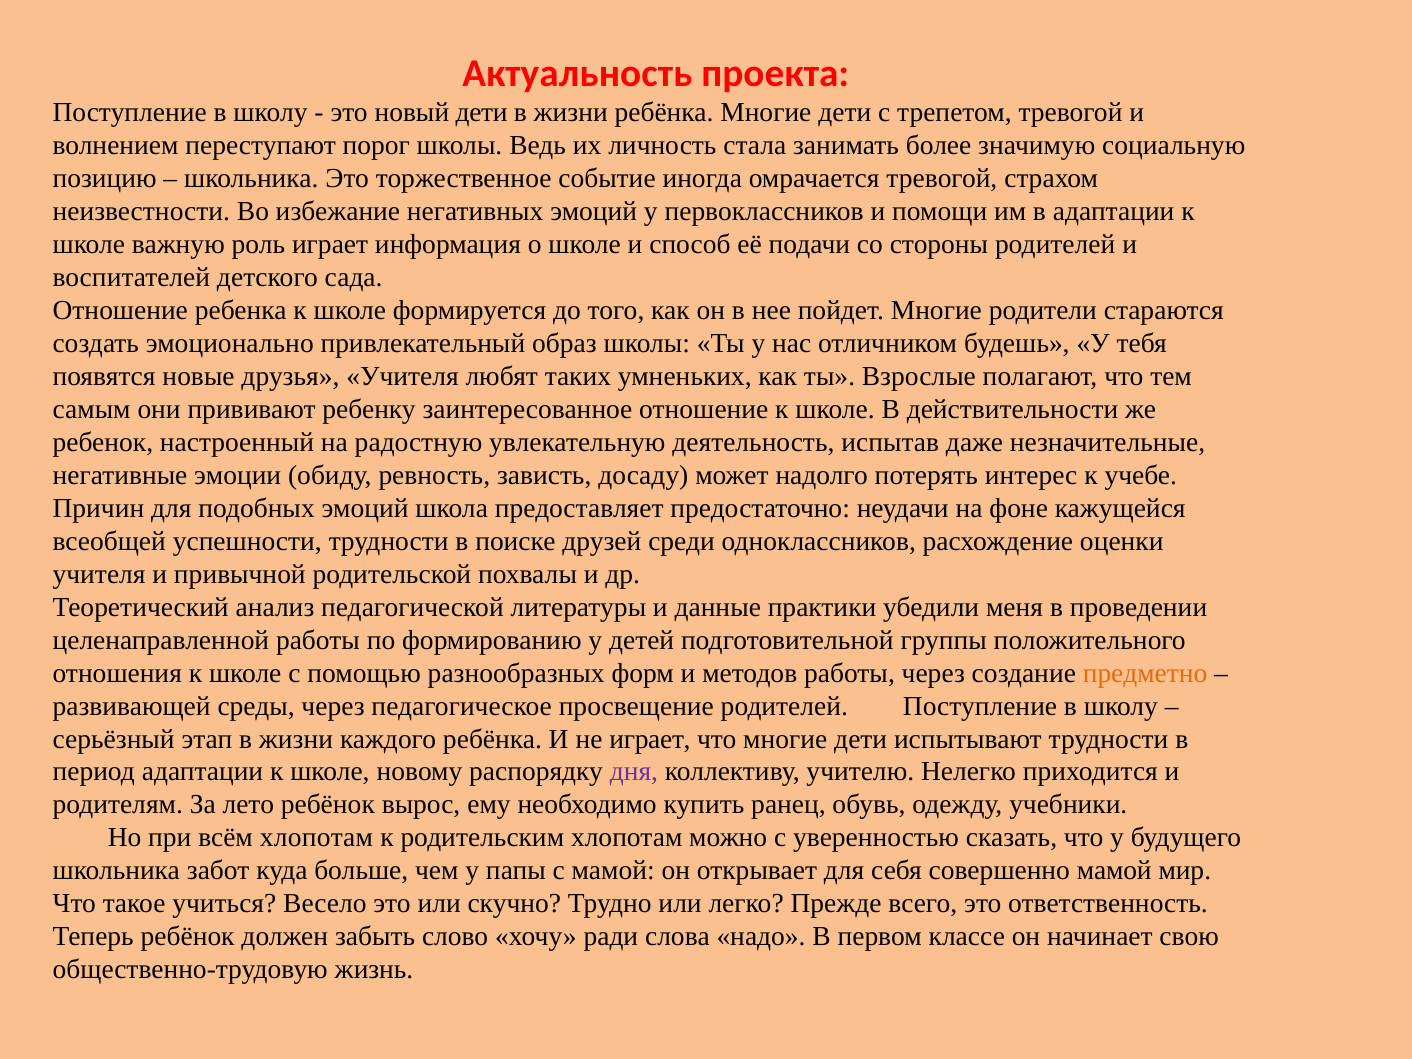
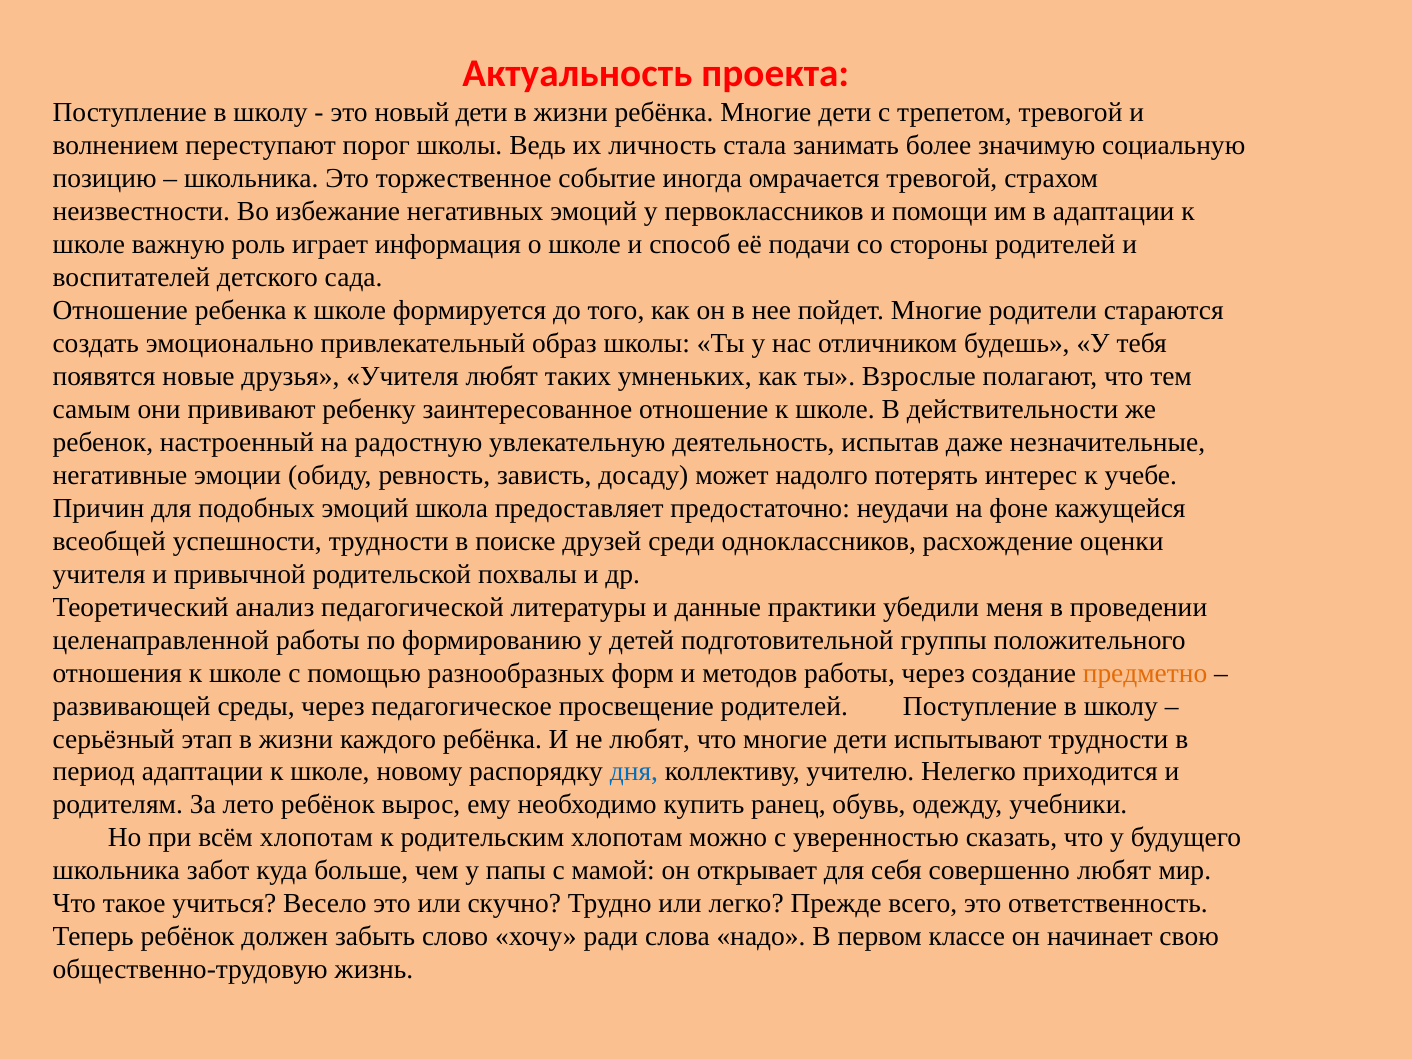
не играет: играет -> любят
дня colour: purple -> blue
совершенно мамой: мамой -> любят
